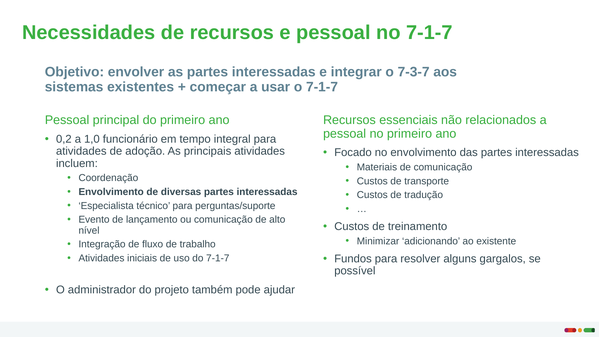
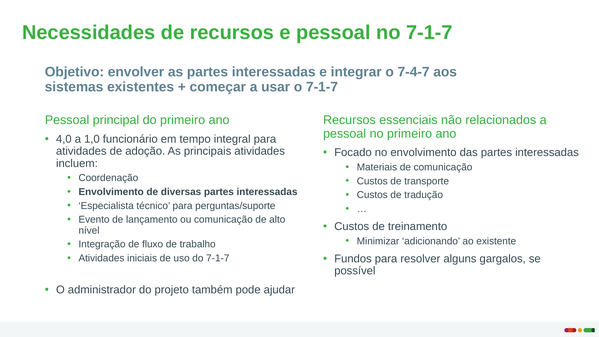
7-3-7: 7-3-7 -> 7-4-7
0,2: 0,2 -> 4,0
